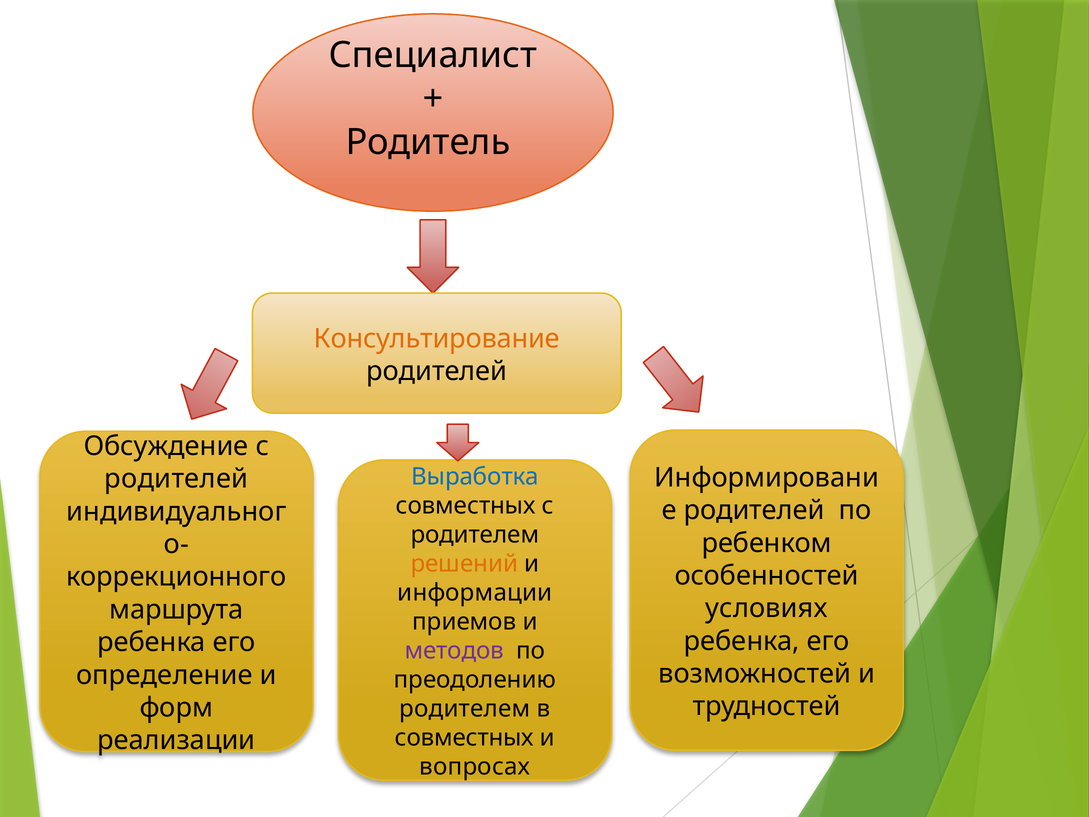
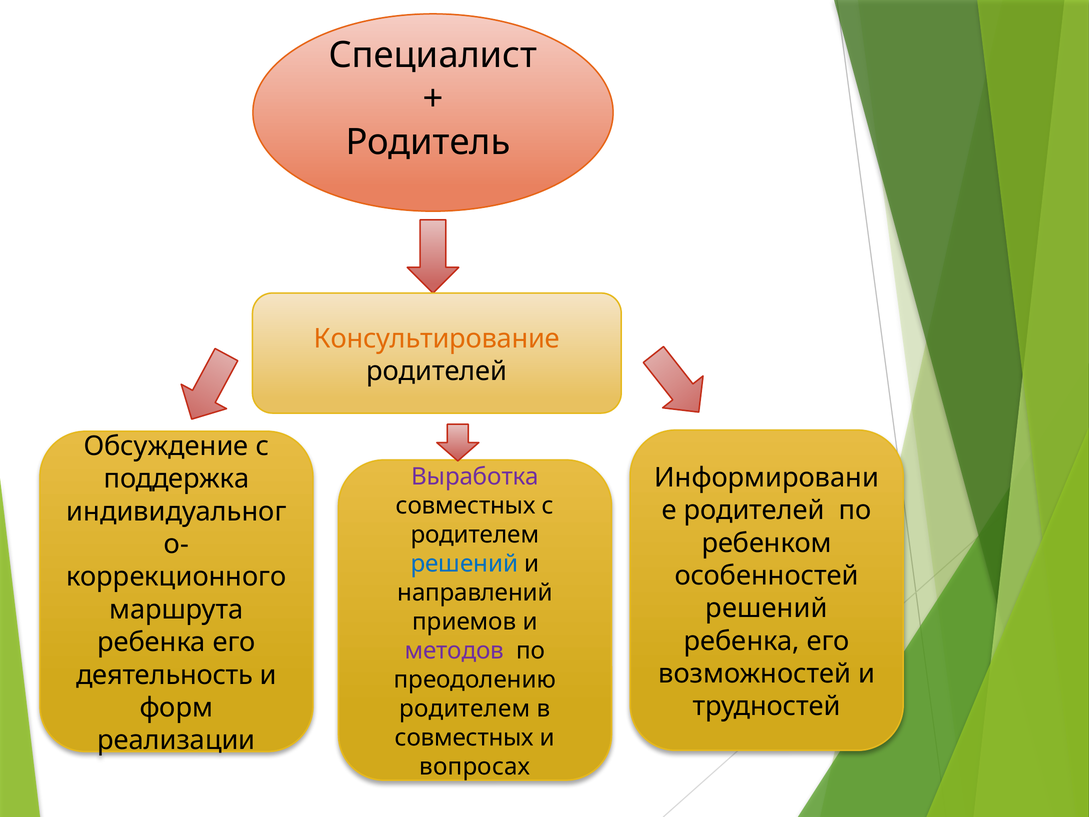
Выработка colour: blue -> purple
родителей at (176, 479): родителей -> поддержка
решений at (464, 563) colour: orange -> blue
информации: информации -> направлений
условиях at (767, 608): условиях -> решений
определение: определение -> деятельность
